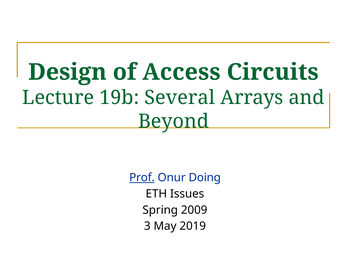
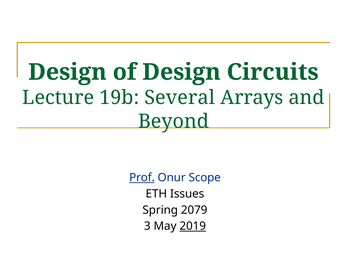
of Access: Access -> Design
Doing: Doing -> Scope
2009: 2009 -> 2079
2019 underline: none -> present
